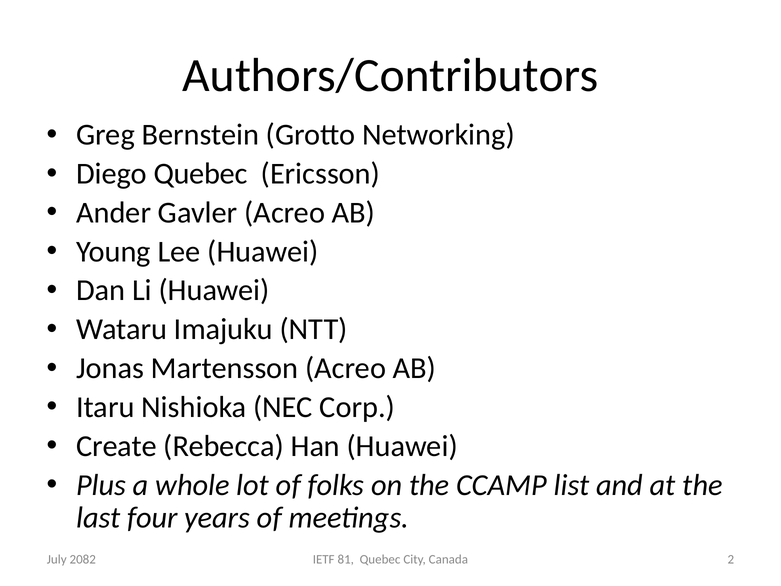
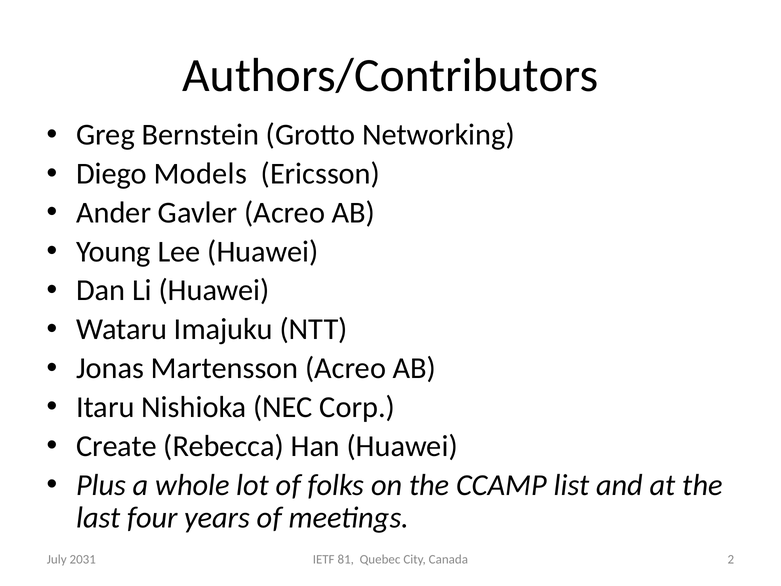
Diego Quebec: Quebec -> Models
2082: 2082 -> 2031
